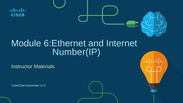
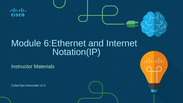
Number(IP: Number(IP -> Notation(IP
